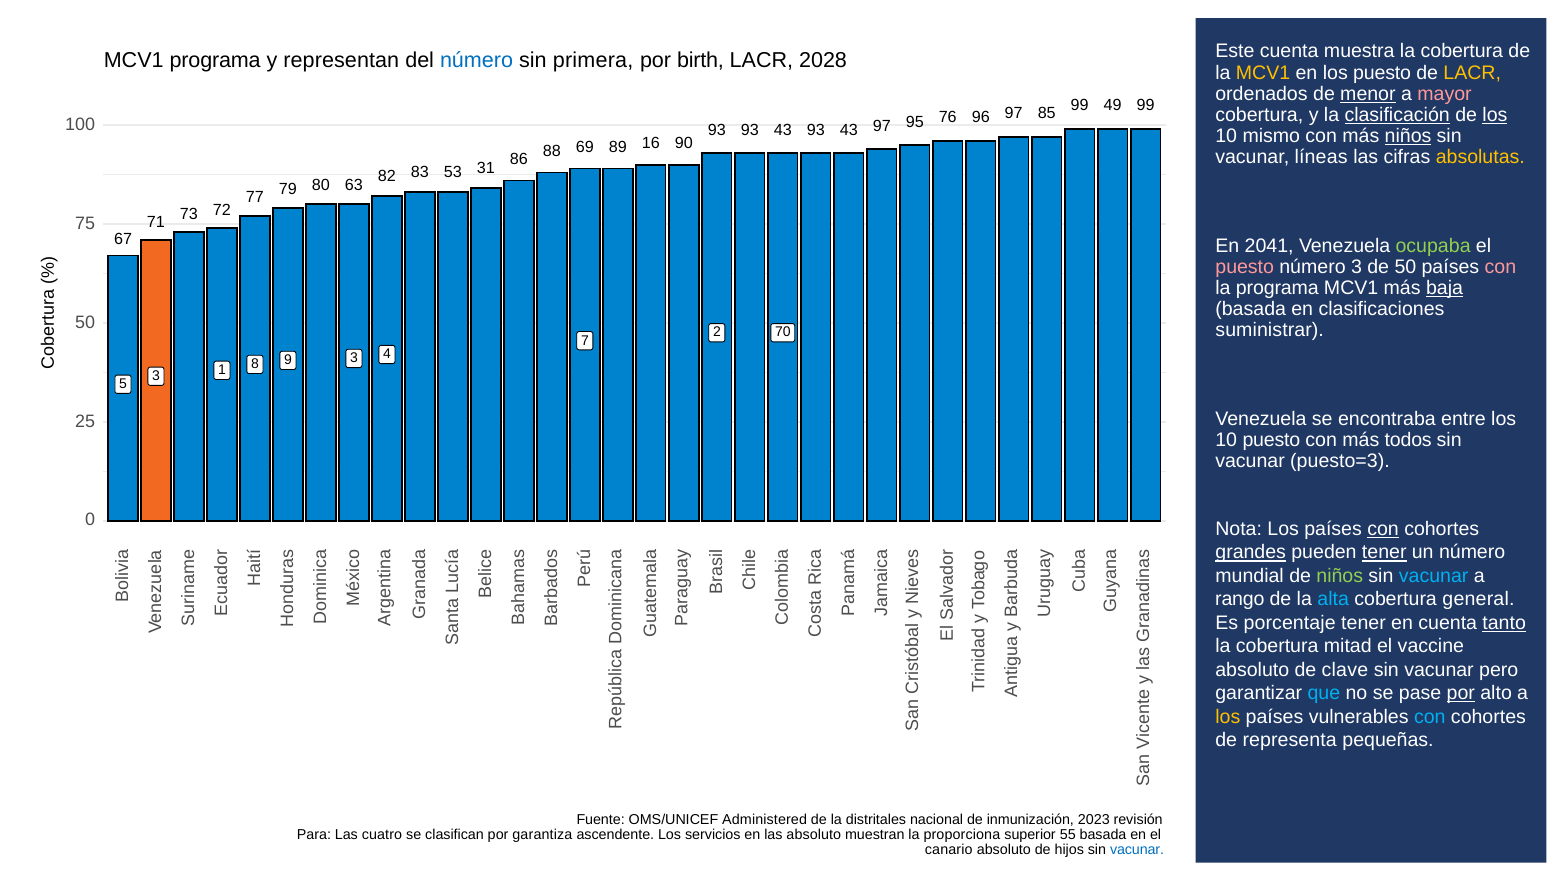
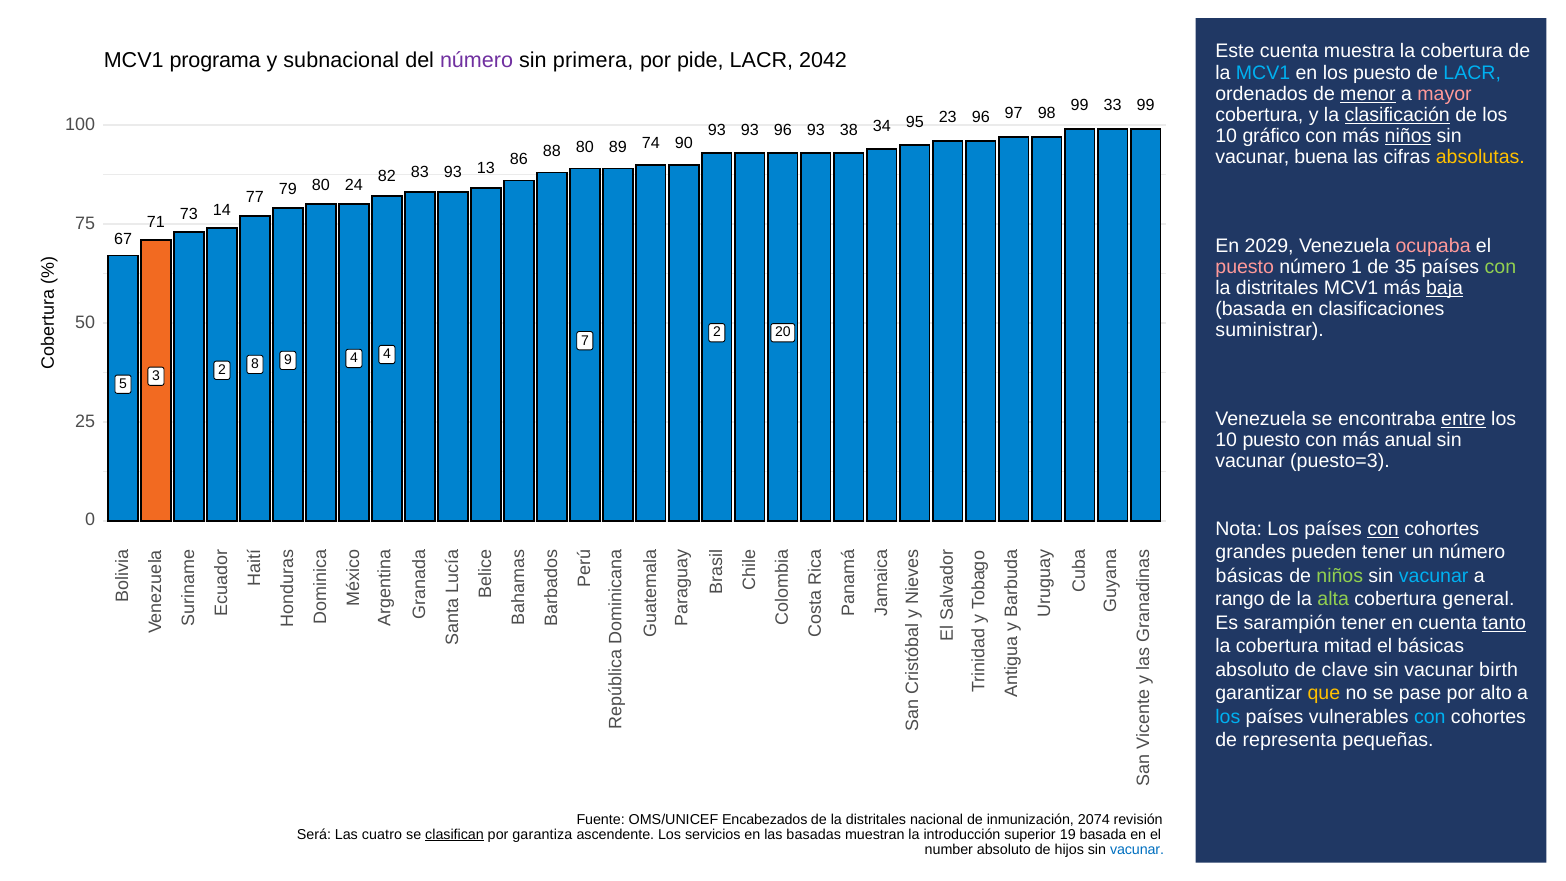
representan: representan -> subnacional
número at (477, 61) colour: blue -> purple
birth: birth -> pide
2028: 2028 -> 2042
MCV1 at (1263, 73) colour: yellow -> light blue
LACR at (1472, 73) colour: yellow -> light blue
49: 49 -> 33
los at (1495, 115) underline: present -> none
43 at (783, 130): 43 -> 96
43 at (849, 130): 43 -> 38
93 97: 97 -> 34
76: 76 -> 23
85: 85 -> 98
mismo: mismo -> gráfico
88 69: 69 -> 80
16: 16 -> 74
líneas: líneas -> buena
31: 31 -> 13
82 53: 53 -> 93
63: 63 -> 24
72: 72 -> 14
2041: 2041 -> 2029
ocupaba colour: light green -> pink
número 3: 3 -> 1
de 50: 50 -> 35
con at (1500, 267) colour: pink -> light green
programa at (1277, 288): programa -> distritales
70: 70 -> 20
3 1: 1 -> 2
9 3: 3 -> 4
entre underline: none -> present
todos: todos -> anual
grandes underline: present -> none
tener at (1384, 552) underline: present -> none
mundial at (1250, 576): mundial -> básicas
alta colour: light blue -> light green
porcentaje: porcentaje -> sarampión
el vaccine: vaccine -> básicas
pero: pero -> birth
que colour: light blue -> yellow
por at (1461, 693) underline: present -> none
los at (1228, 717) colour: yellow -> light blue
Administered: Administered -> Encabezados
2023: 2023 -> 2074
Para: Para -> Será
clasifican underline: none -> present
las absoluto: absoluto -> basadas
proporciona: proporciona -> introducción
55: 55 -> 19
canario: canario -> number
